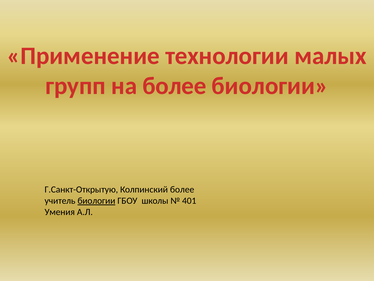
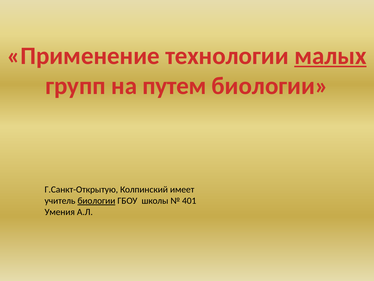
малых underline: none -> present
на более: более -> путем
Колпинский более: более -> имеет
